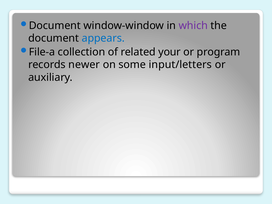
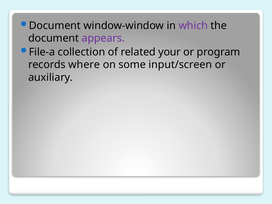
appears colour: blue -> purple
newer: newer -> where
input/letters: input/letters -> input/screen
